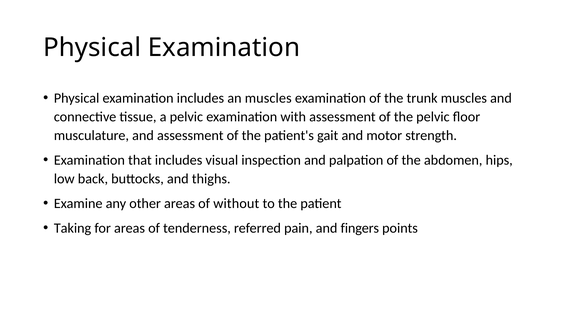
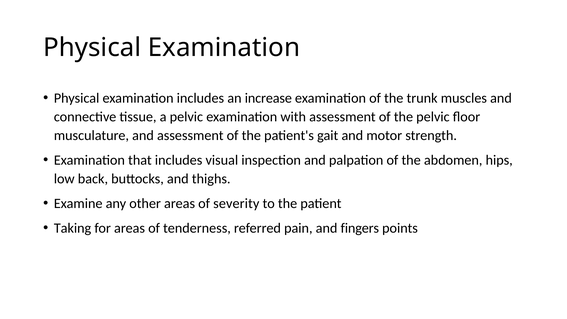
an muscles: muscles -> increase
without: without -> severity
